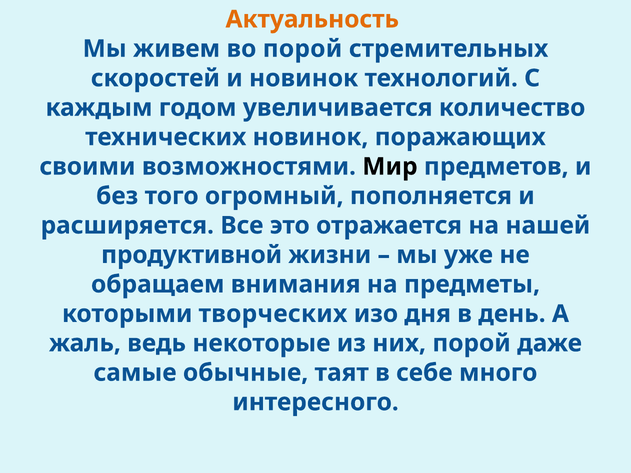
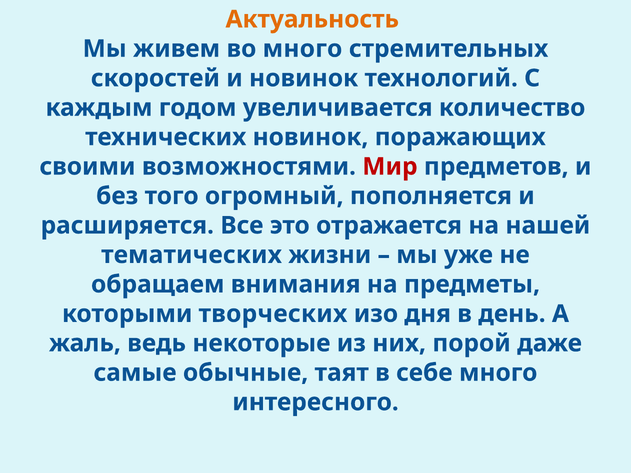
во порой: порой -> много
Мир colour: black -> red
продуктивной: продуктивной -> тематических
